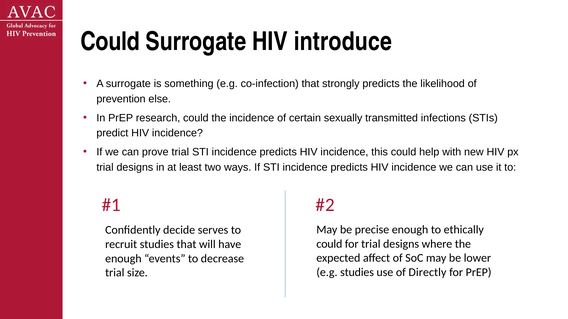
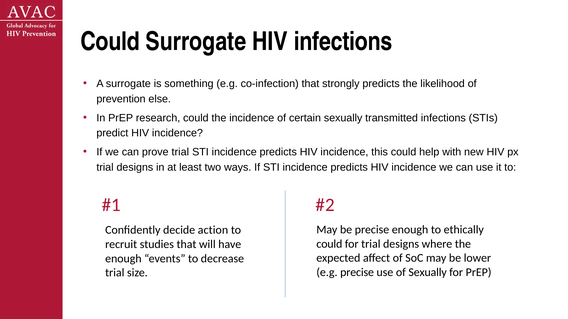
HIV introduce: introduce -> infections
serves: serves -> action
e.g studies: studies -> precise
of Directly: Directly -> Sexually
